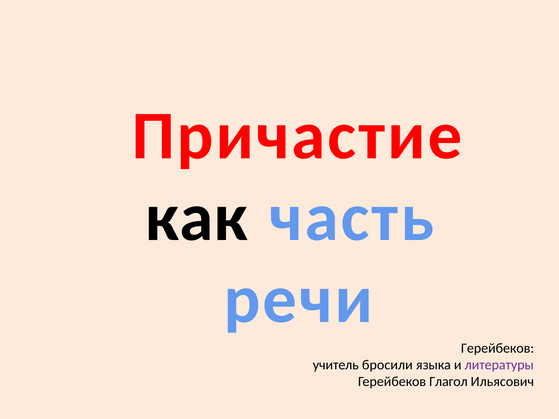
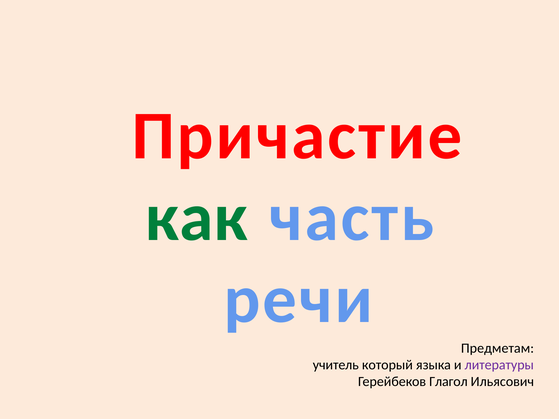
как colour: black -> green
Герейбеков at (498, 348): Герейбеков -> Предметам
бросили: бросили -> который
